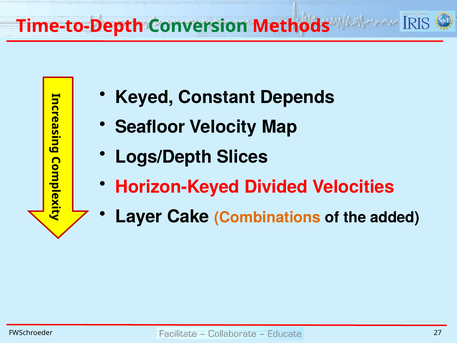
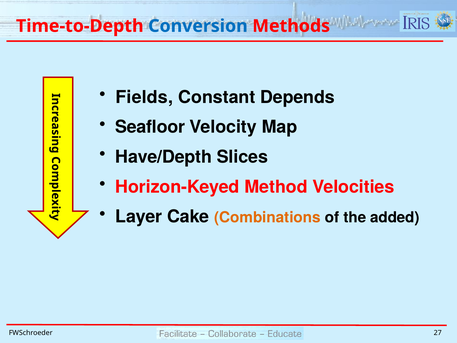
Conversion colour: green -> blue
Keyed: Keyed -> Fields
Logs/Depth: Logs/Depth -> Have/Depth
Divided: Divided -> Method
